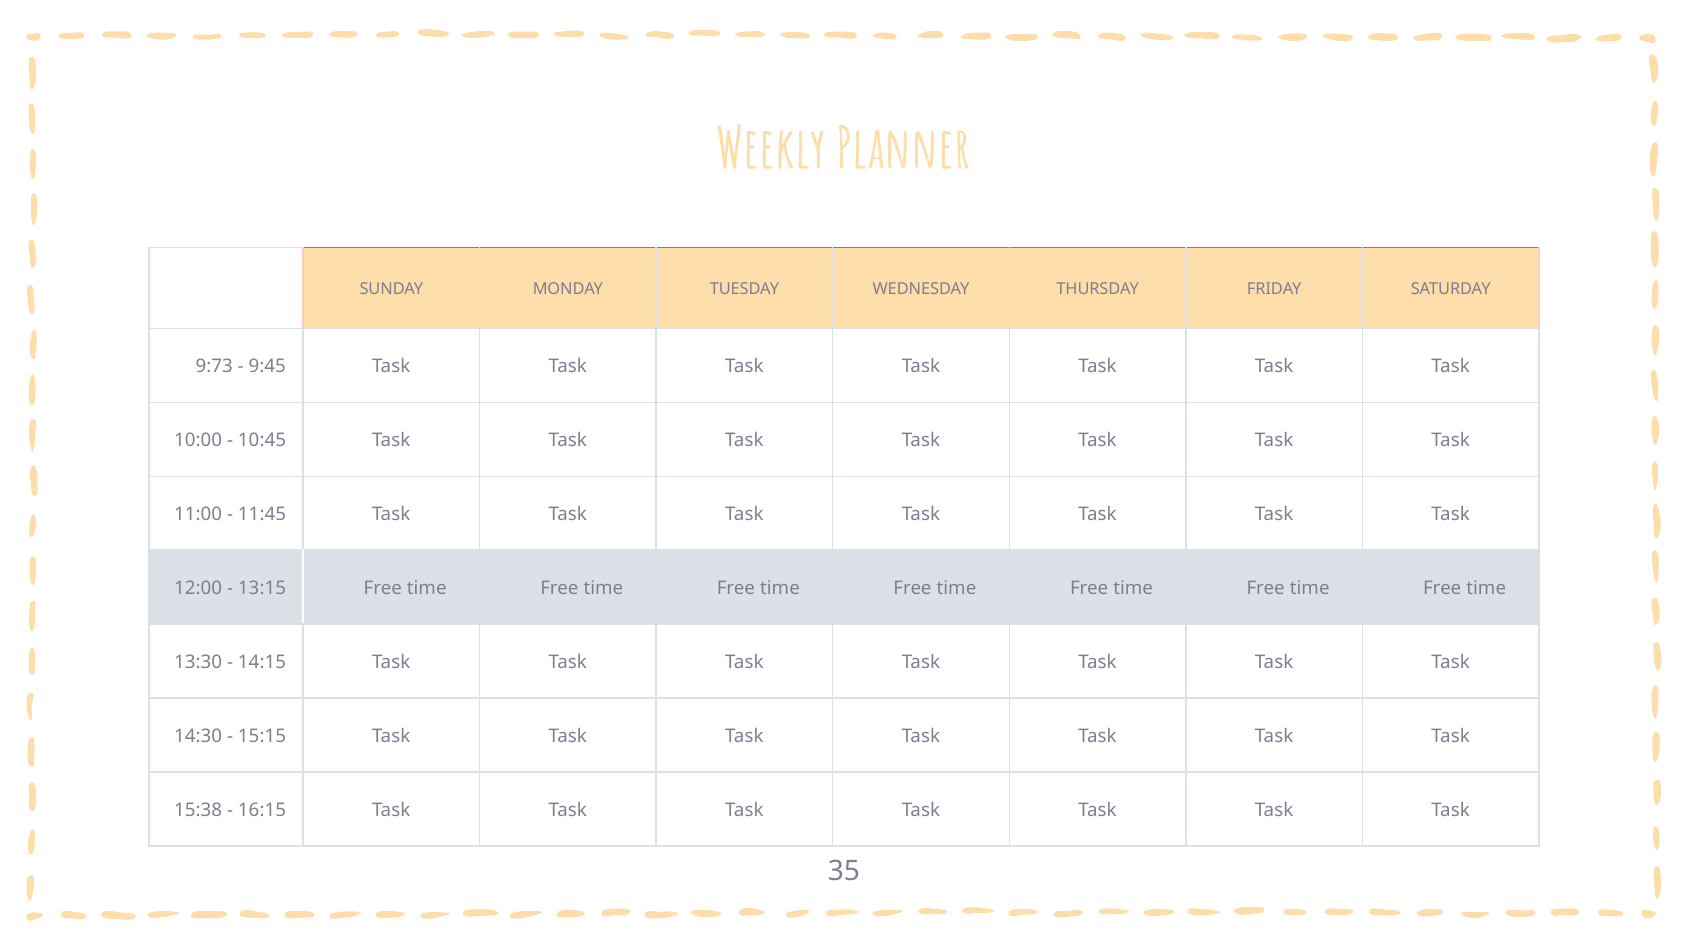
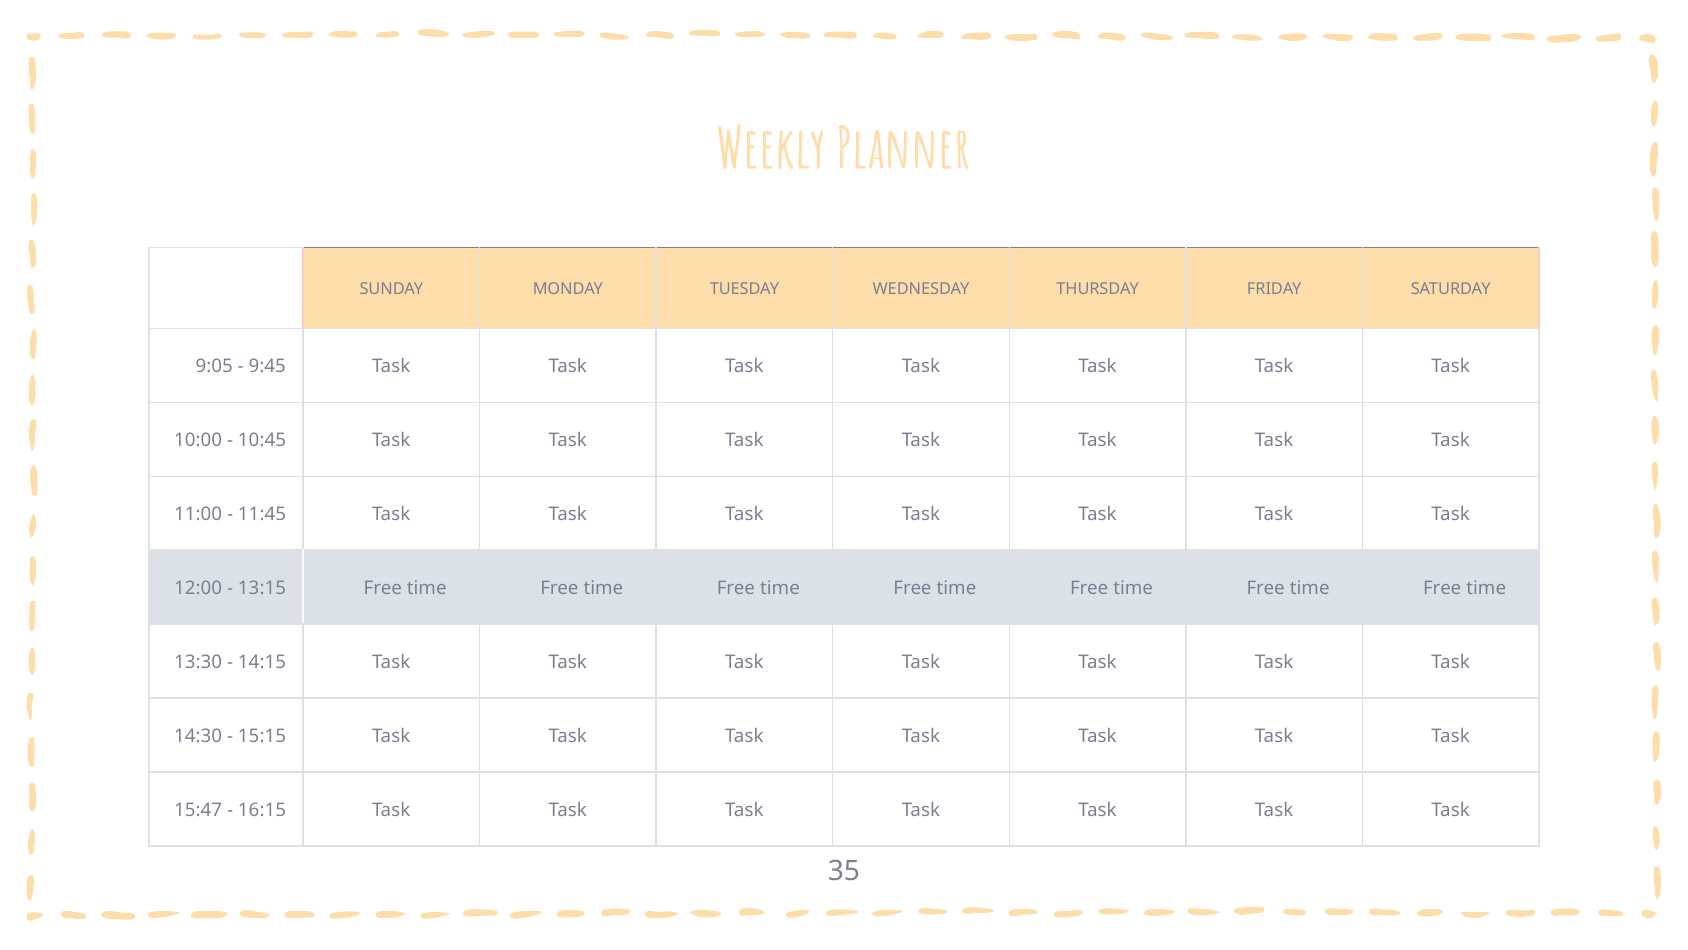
9:73: 9:73 -> 9:05
15:38: 15:38 -> 15:47
